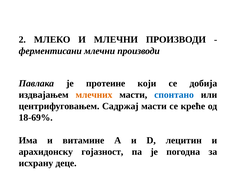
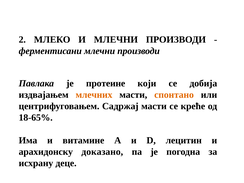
спонтано colour: blue -> orange
18-69%: 18-69% -> 18-65%
гојазност: гојазност -> доказано
